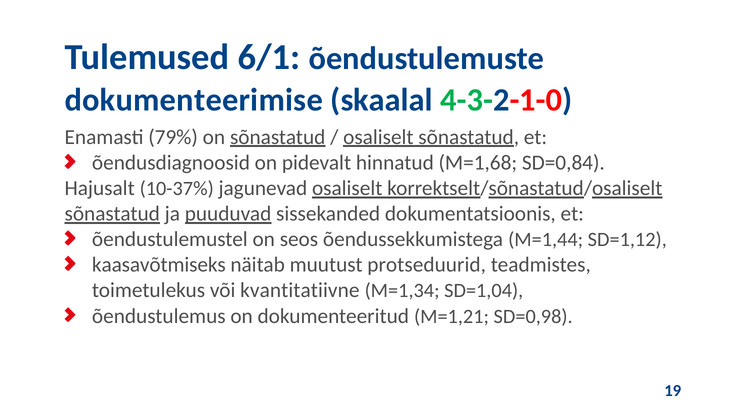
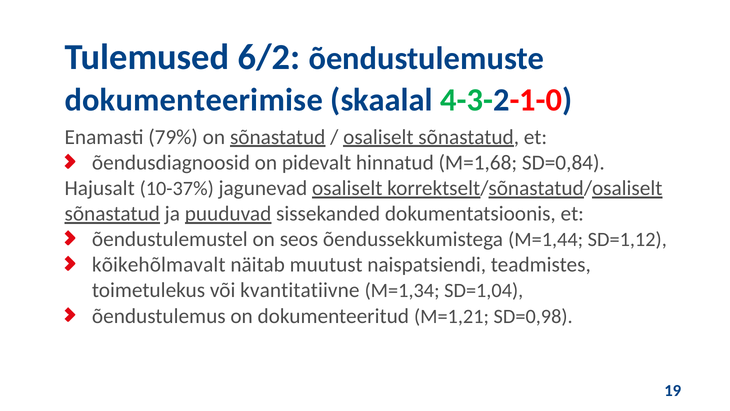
6/1: 6/1 -> 6/2
kaasavõtmiseks: kaasavõtmiseks -> kõikehõlmavalt
protseduurid: protseduurid -> naispatsiendi
